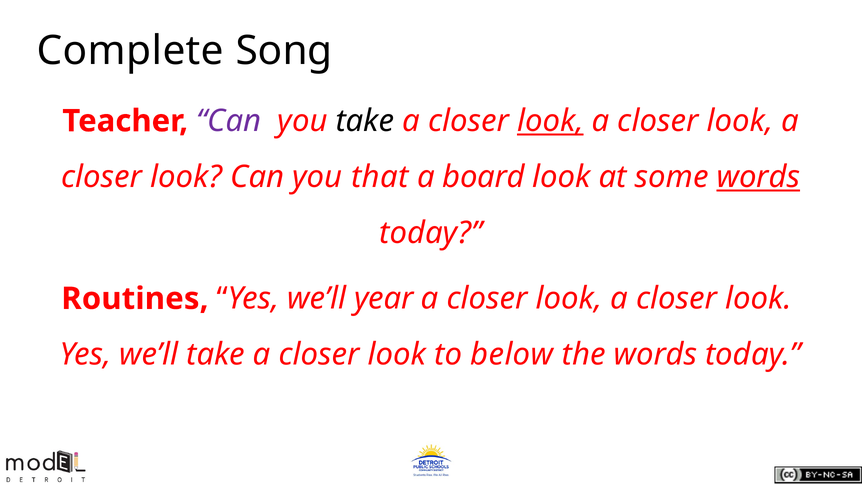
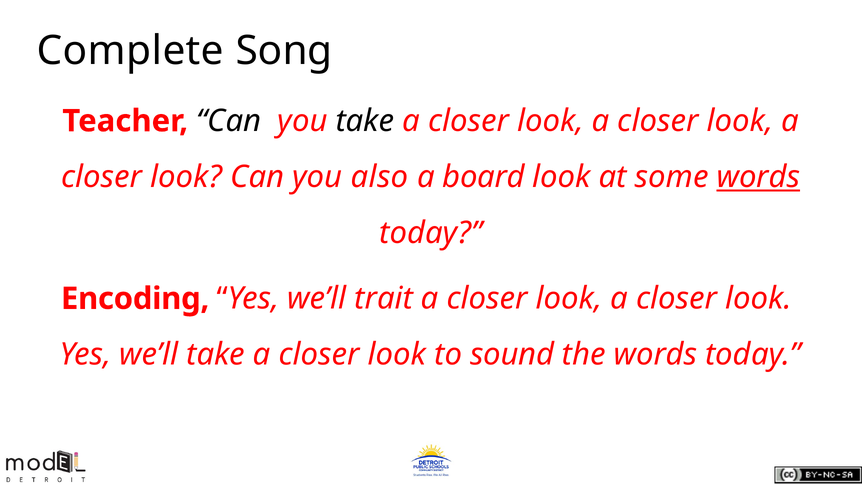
Can at (229, 121) colour: purple -> black
look at (550, 121) underline: present -> none
that: that -> also
Routines: Routines -> Encoding
year: year -> trait
below: below -> sound
